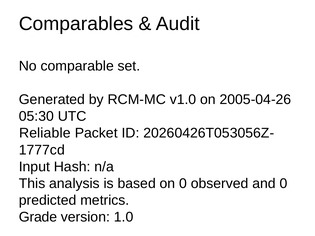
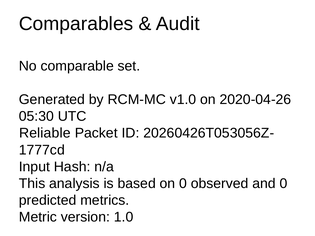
2005-04-26: 2005-04-26 -> 2020-04-26
Grade: Grade -> Metric
